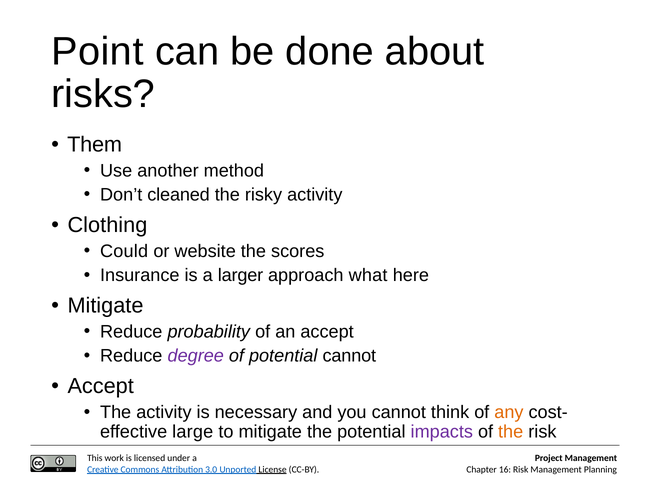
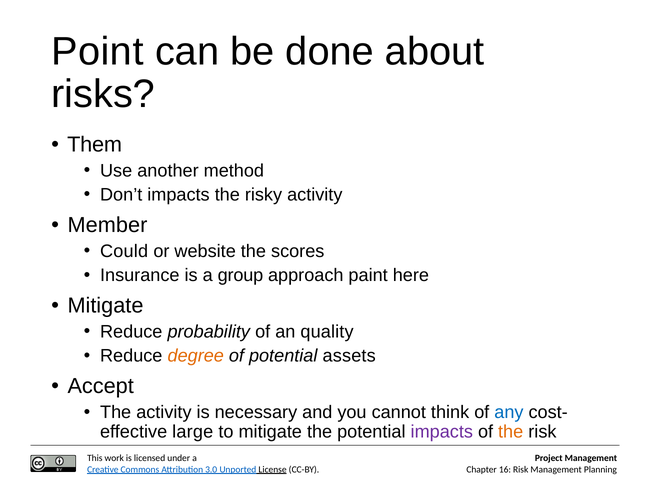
Don’t cleaned: cleaned -> impacts
Clothing: Clothing -> Member
larger: larger -> group
what: what -> paint
an accept: accept -> quality
degree colour: purple -> orange
potential cannot: cannot -> assets
any colour: orange -> blue
